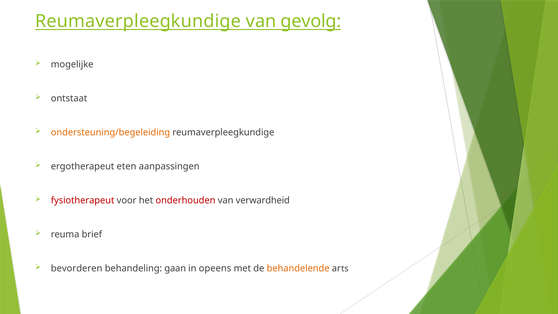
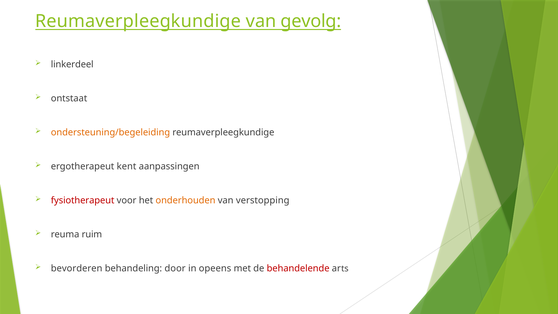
mogelijke: mogelijke -> linkerdeel
eten: eten -> kent
onderhouden colour: red -> orange
verwardheid: verwardheid -> verstopping
brief: brief -> ruim
gaan: gaan -> door
behandelende colour: orange -> red
